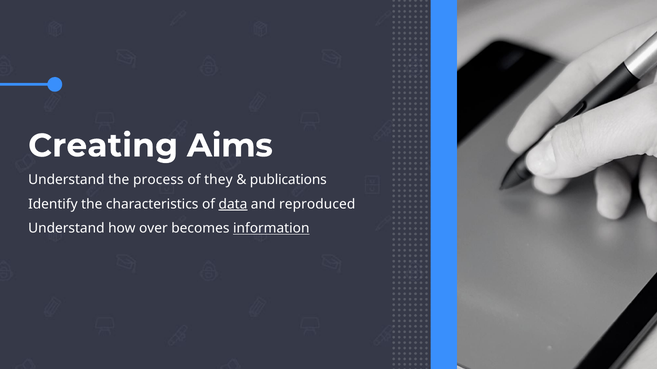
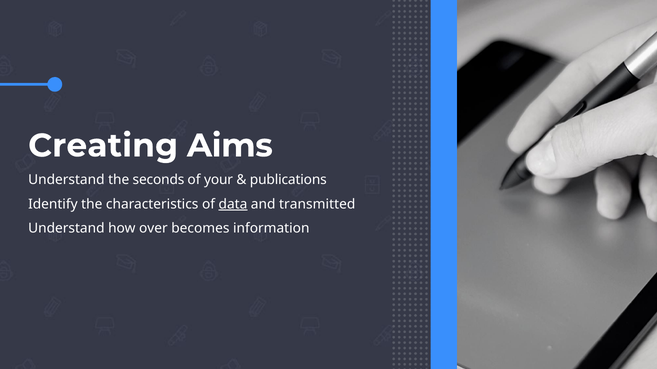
process: process -> seconds
they: they -> your
reproduced: reproduced -> transmitted
information underline: present -> none
